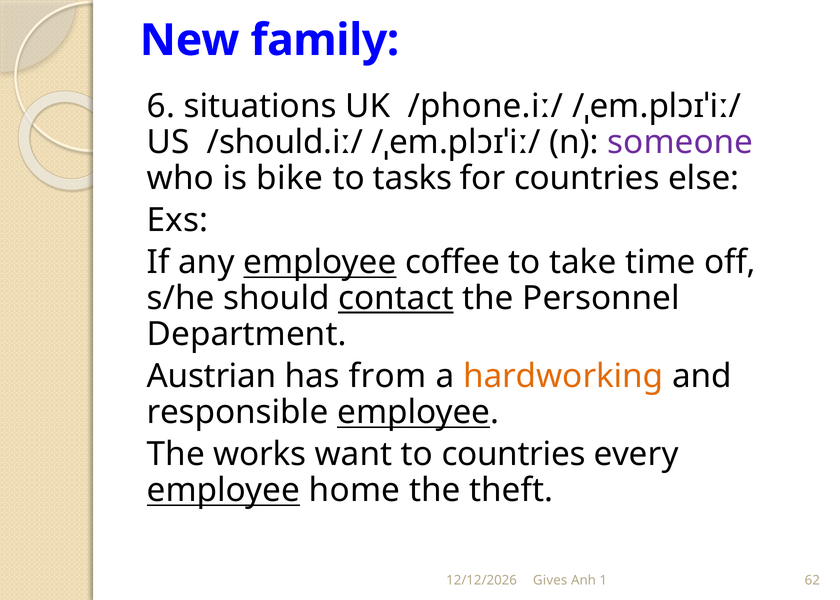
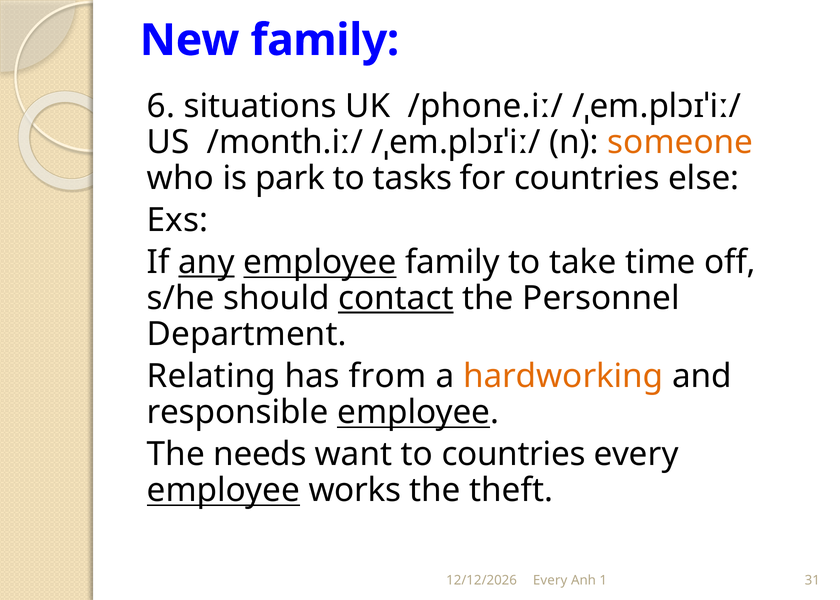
/should.iː/: /should.iː/ -> /month.iː/
someone colour: purple -> orange
bike: bike -> park
any underline: none -> present
employee coffee: coffee -> family
Austrian: Austrian -> Relating
works: works -> needs
home: home -> works
Gives at (550, 580): Gives -> Every
62: 62 -> 31
